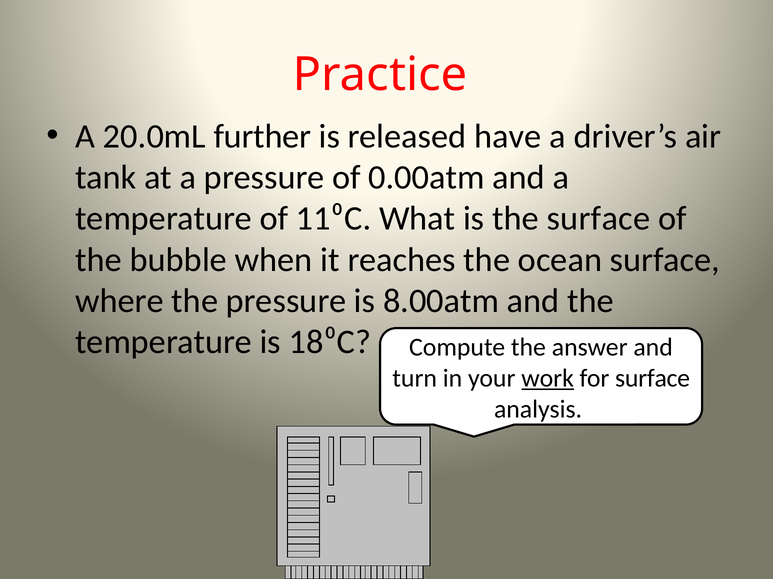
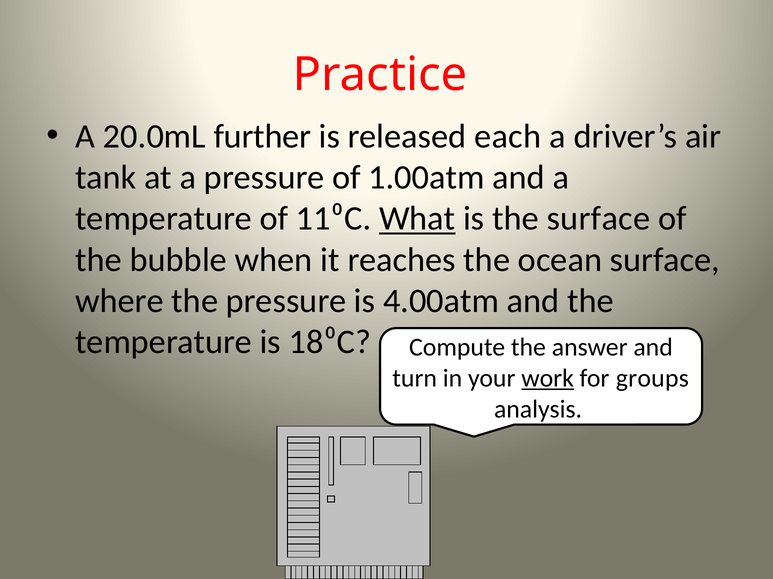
have: have -> each
0.00atm: 0.00atm -> 1.00atm
What underline: none -> present
8.00atm: 8.00atm -> 4.00atm
for surface: surface -> groups
